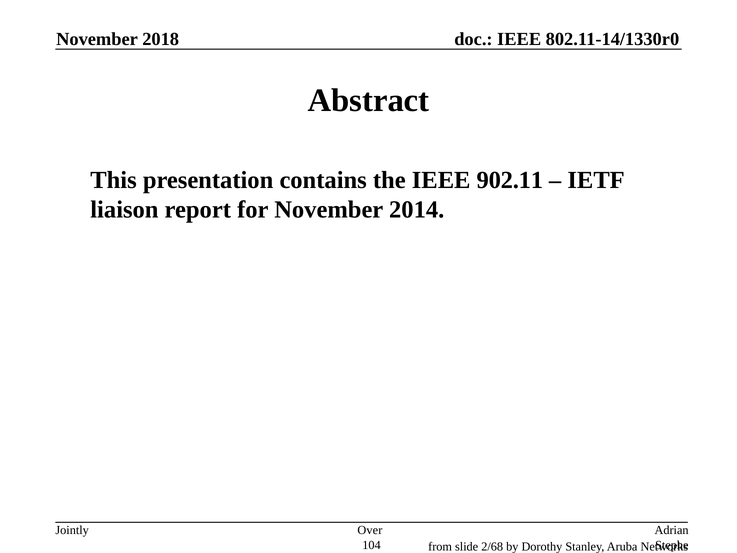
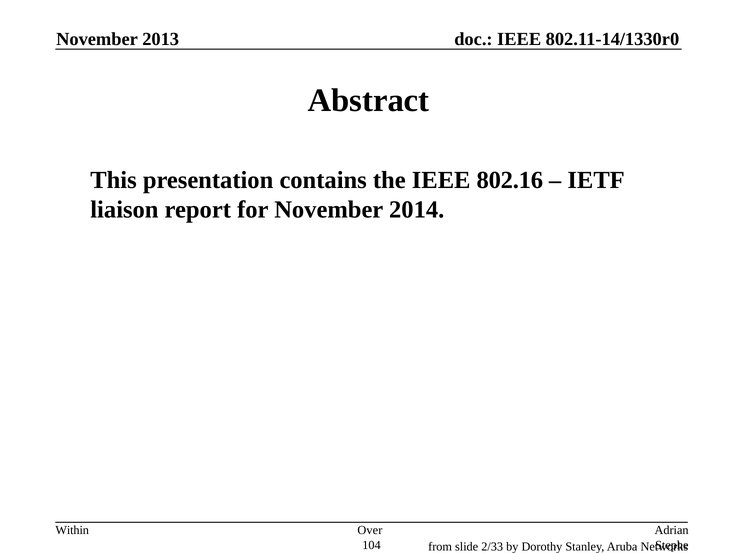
2018: 2018 -> 2013
902.11: 902.11 -> 802.16
Jointly: Jointly -> Within
2/68: 2/68 -> 2/33
